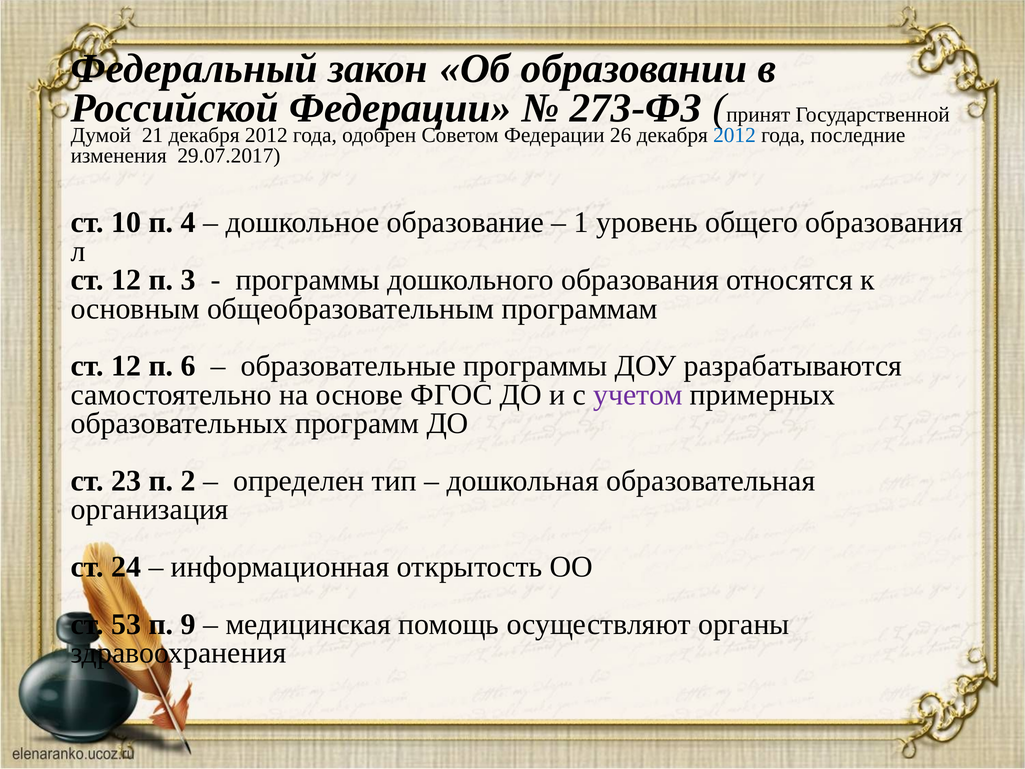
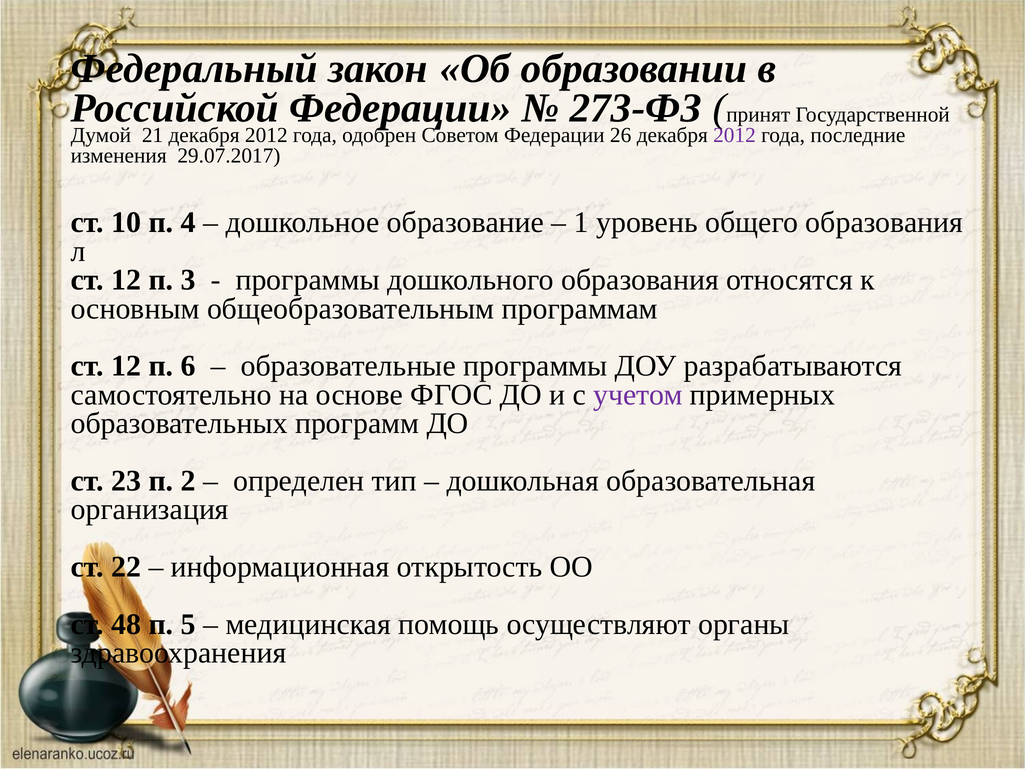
2012 at (735, 135) colour: blue -> purple
24: 24 -> 22
53: 53 -> 48
9: 9 -> 5
